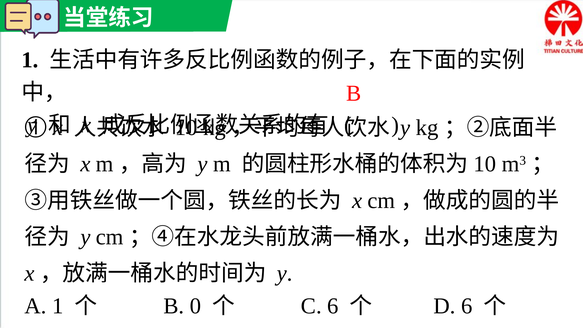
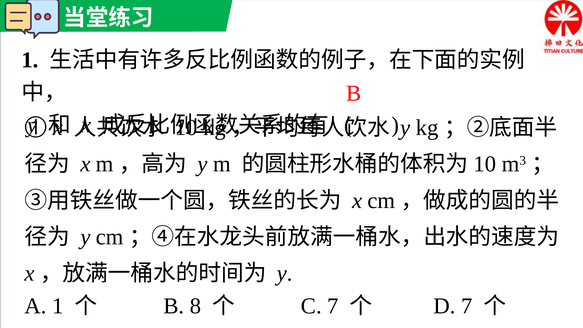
0: 0 -> 8
C 6: 6 -> 7
D 6: 6 -> 7
